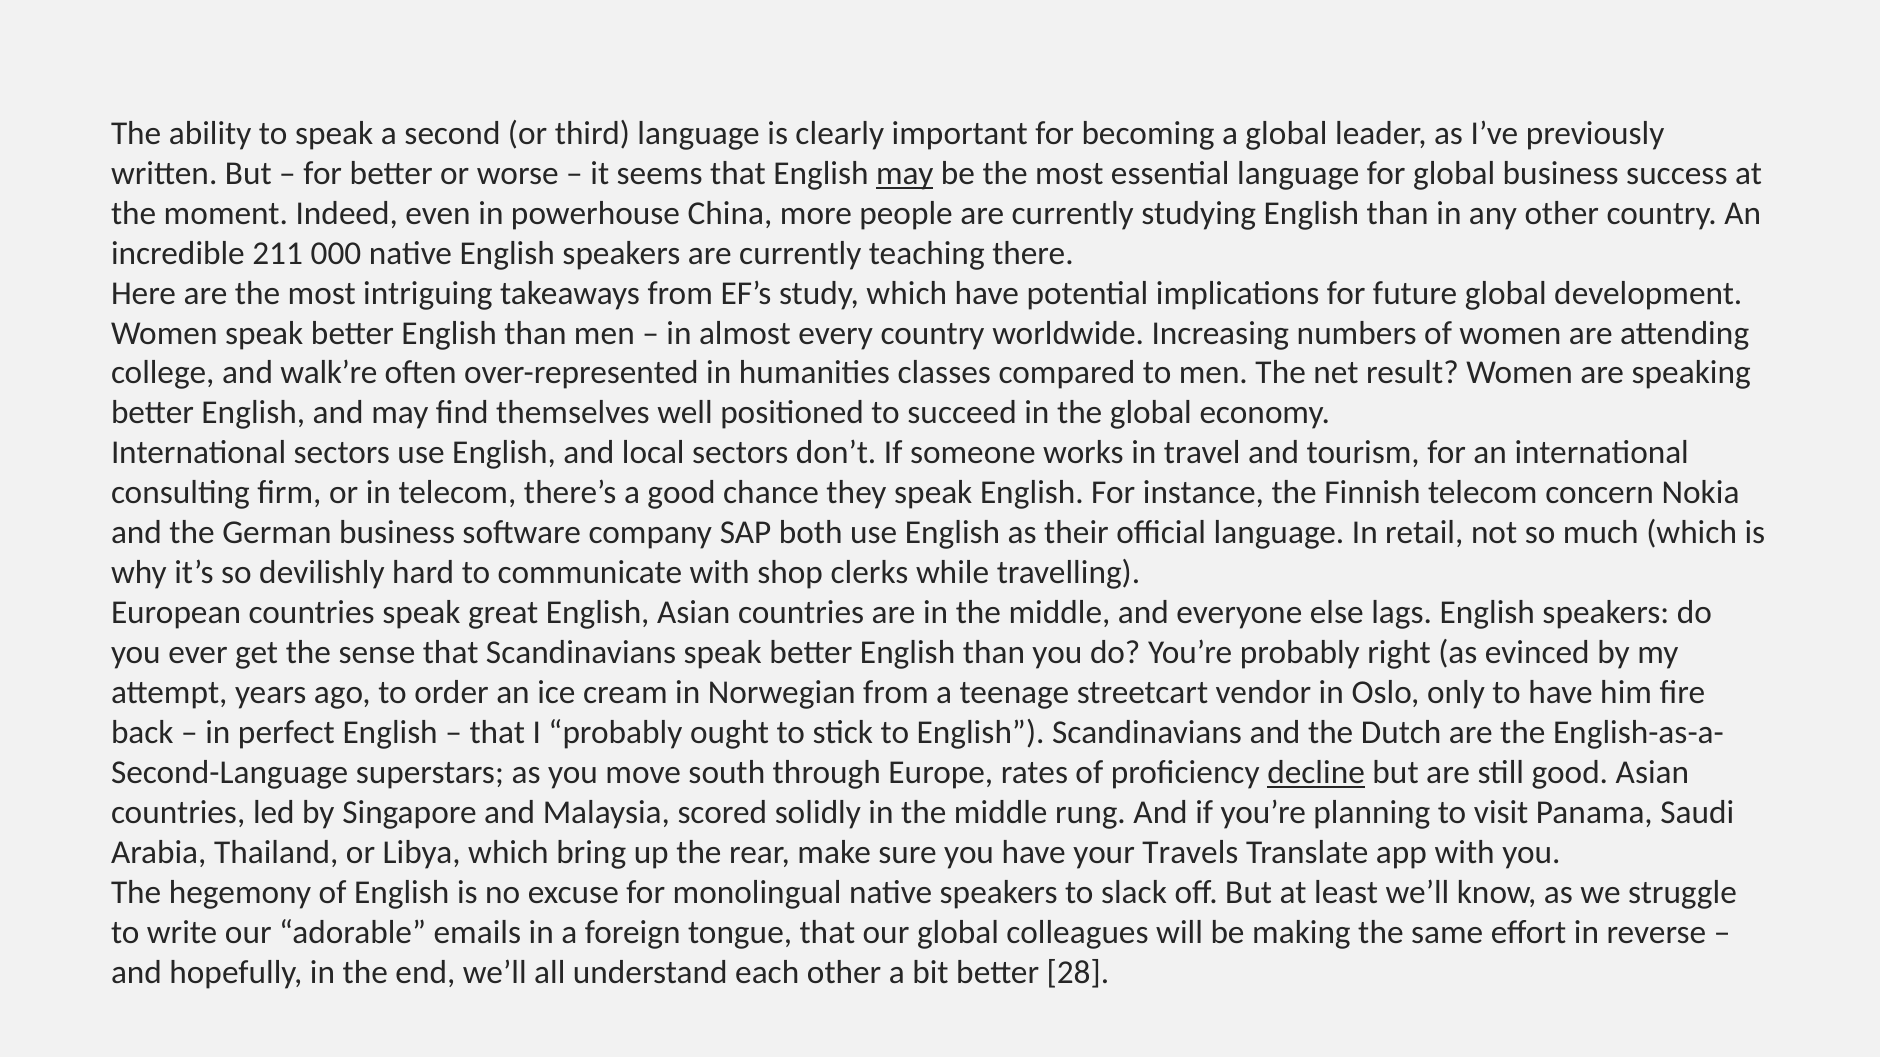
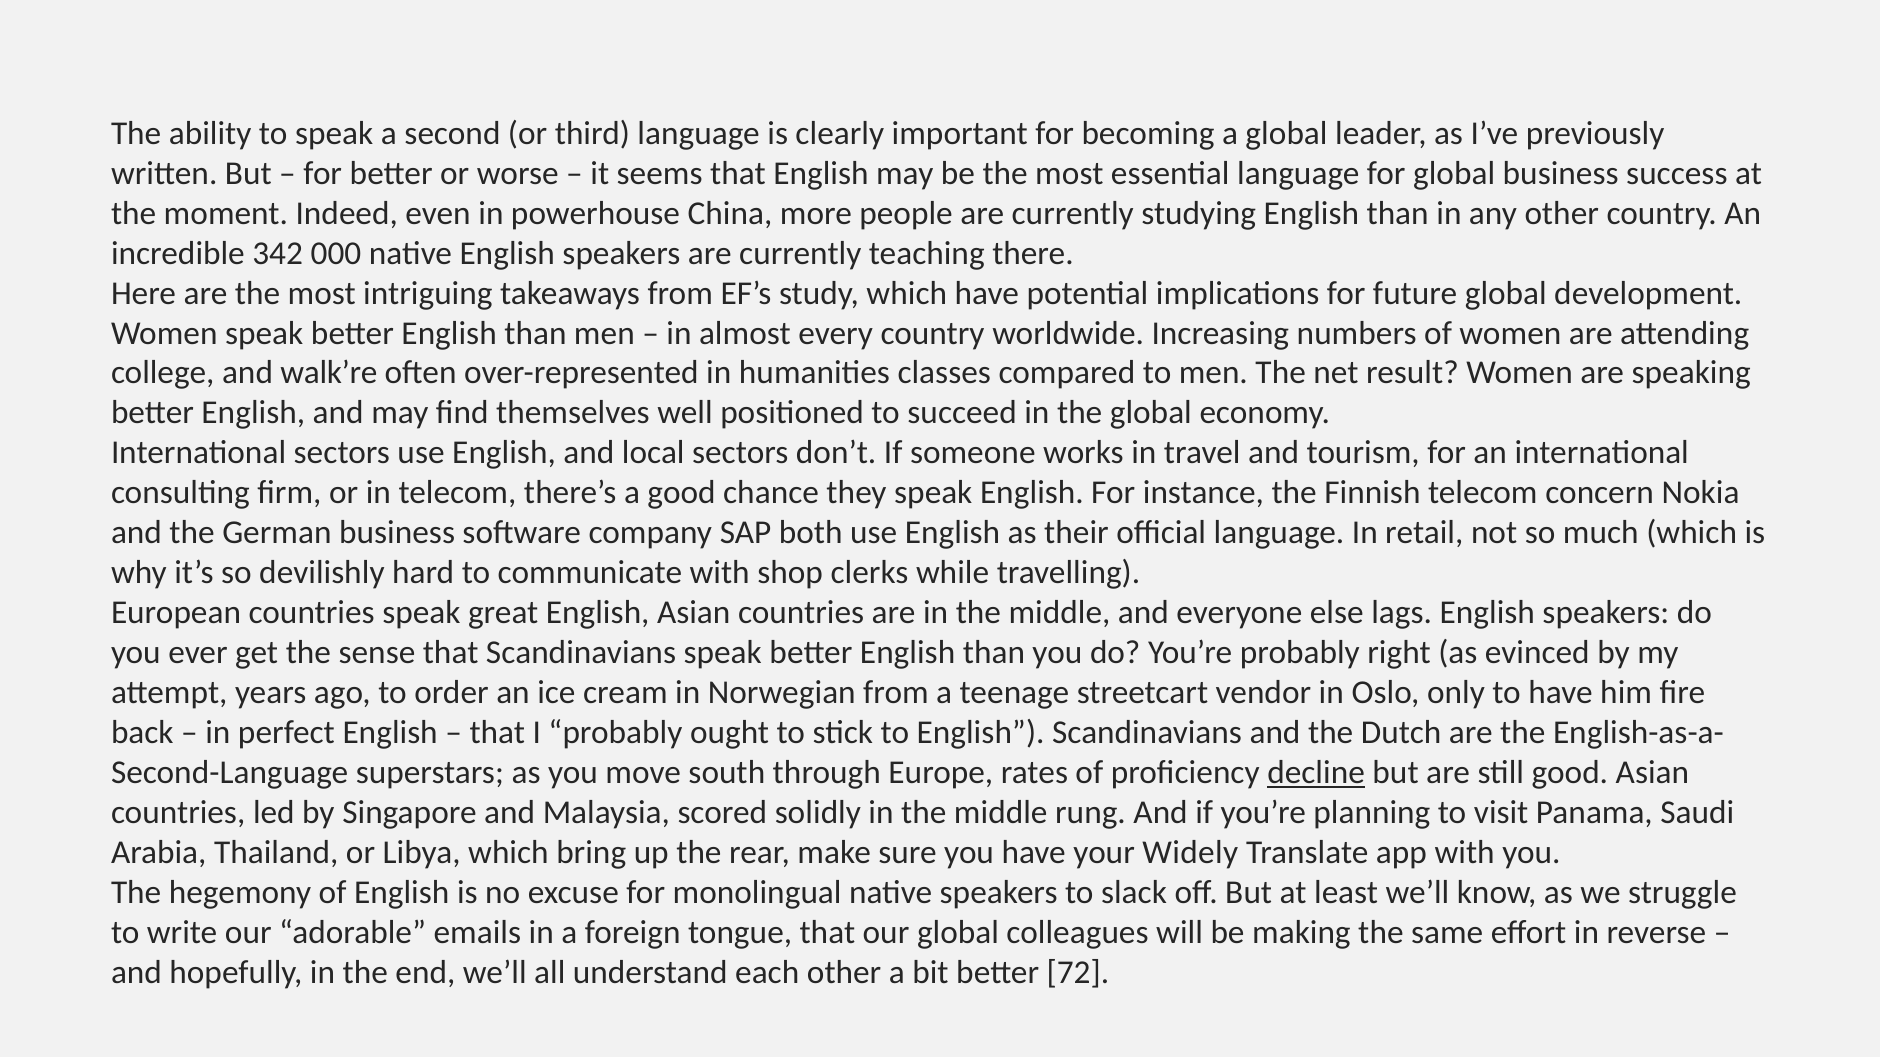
may at (905, 173) underline: present -> none
211: 211 -> 342
Travels: Travels -> Widely
28: 28 -> 72
